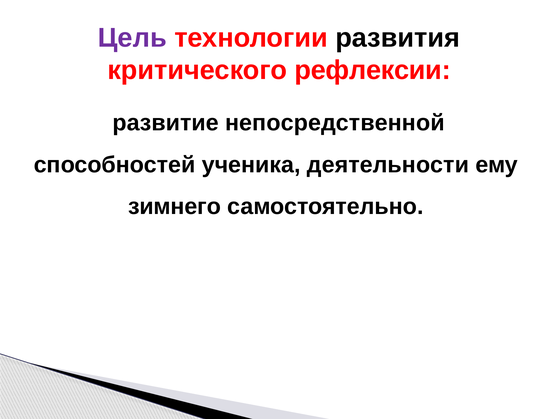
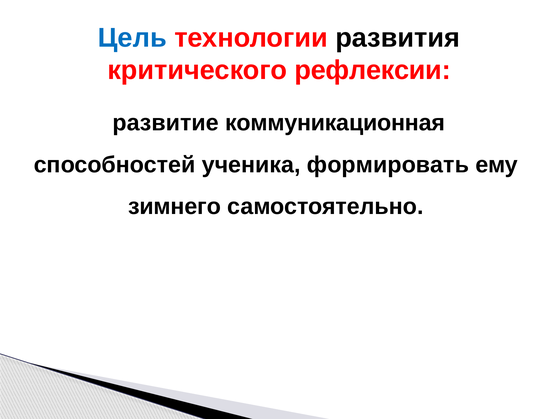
Цель colour: purple -> blue
непосредственной: непосредственной -> коммуникационная
деятельности: деятельности -> формировать
